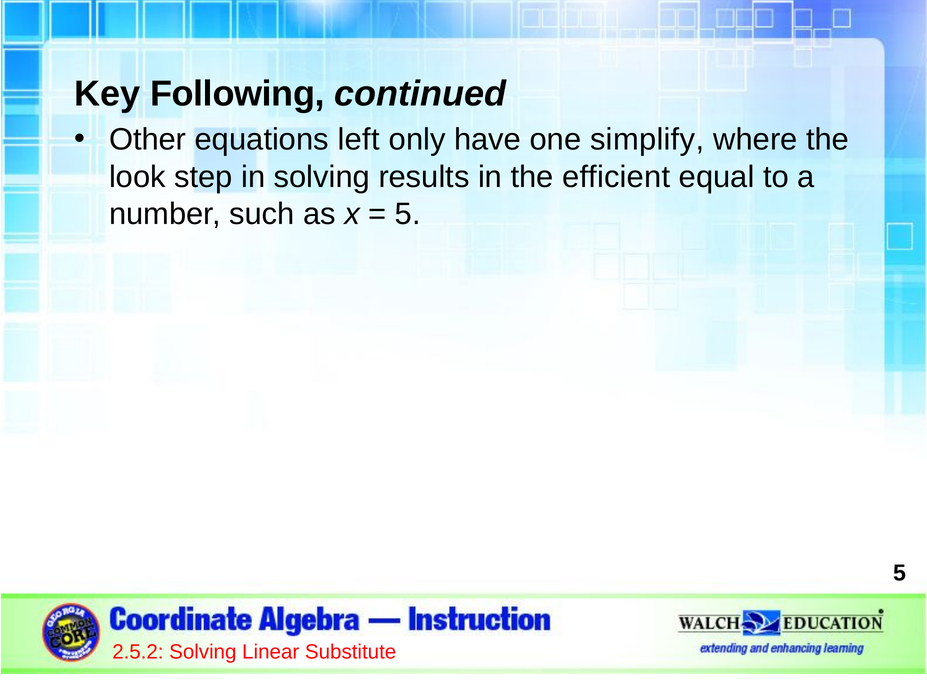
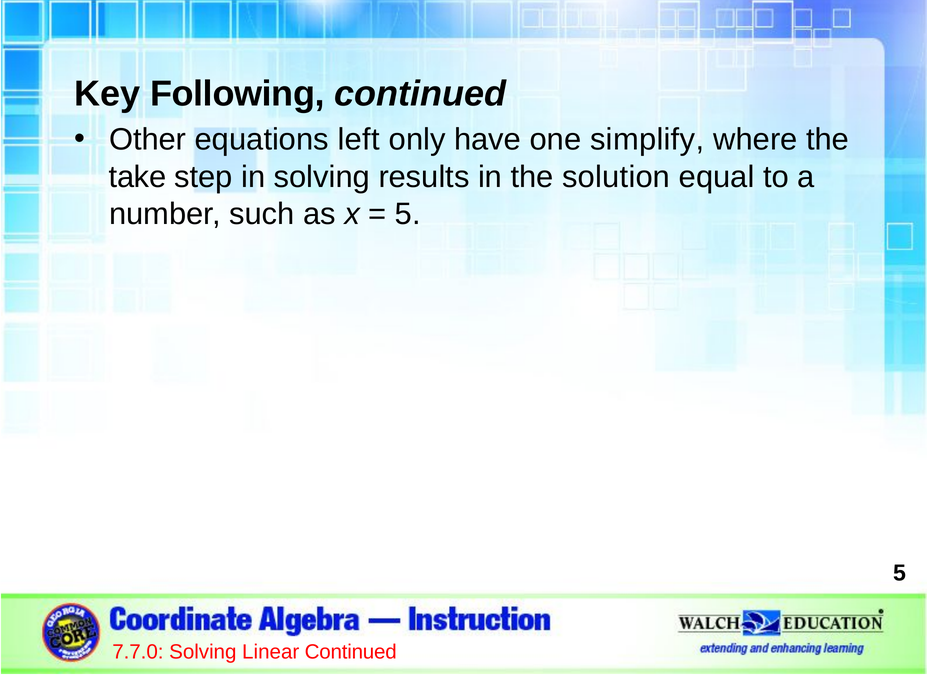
look: look -> take
efficient: efficient -> solution
2.5.2: 2.5.2 -> 7.7.0
Linear Substitute: Substitute -> Continued
